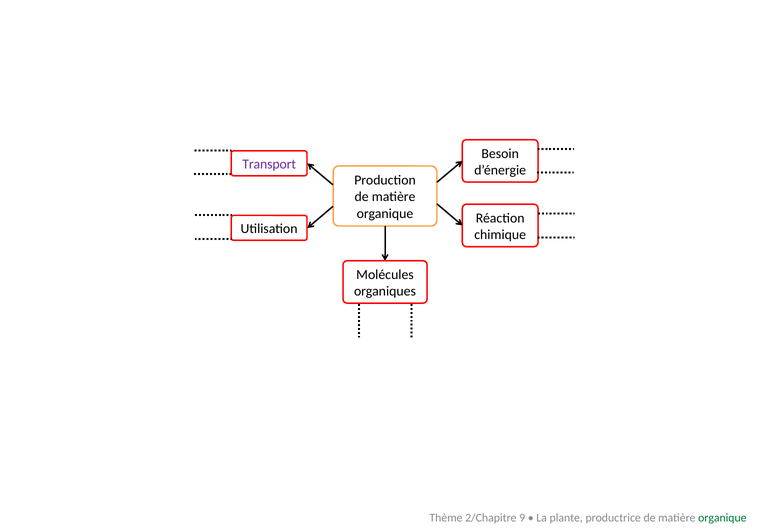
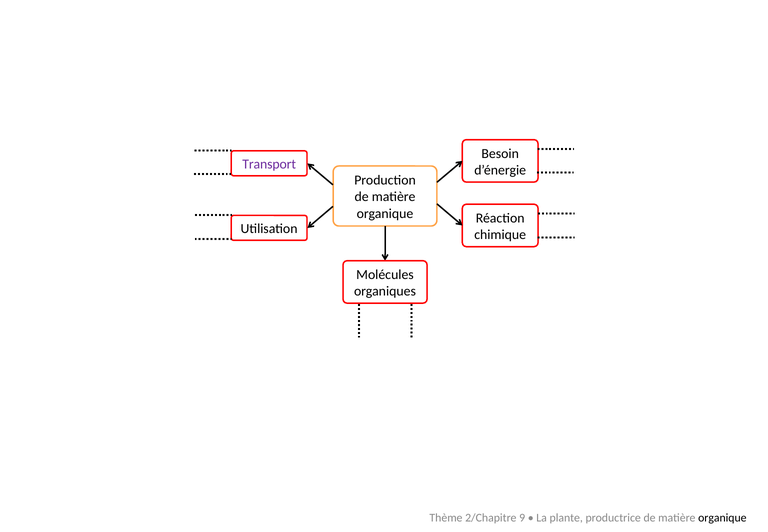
organique at (722, 517) colour: green -> black
